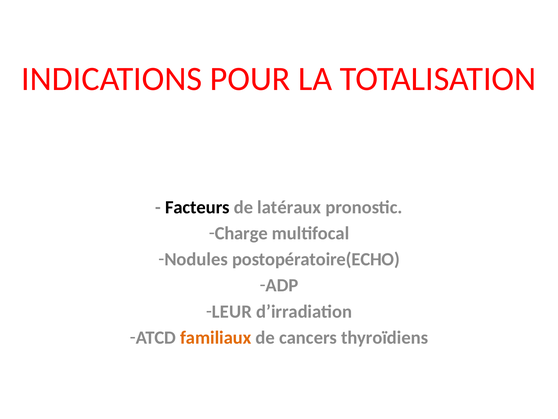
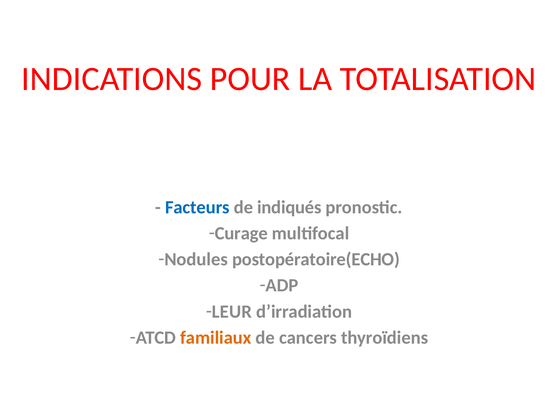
Facteurs colour: black -> blue
latéraux: latéraux -> indiqués
Charge: Charge -> Curage
